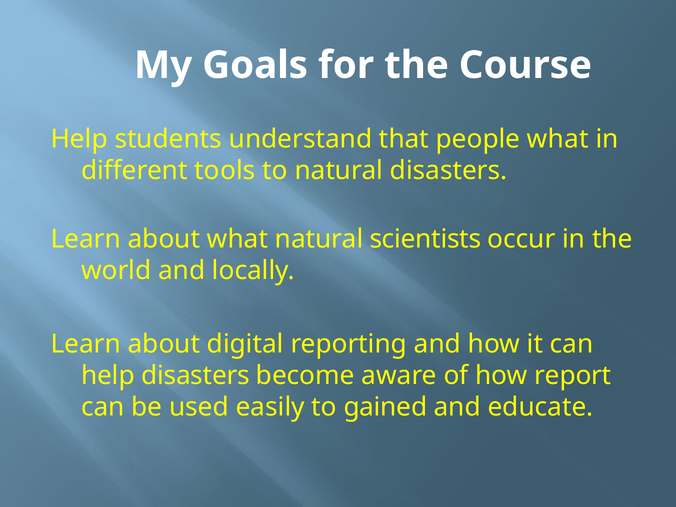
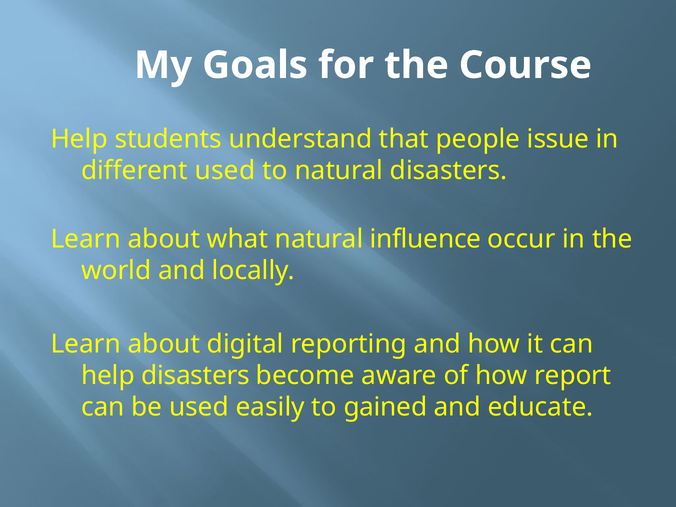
people what: what -> issue
different tools: tools -> used
scientists: scientists -> influence
